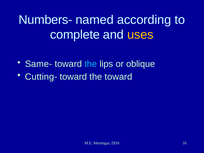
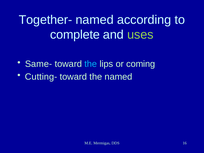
Numbers-: Numbers- -> Together-
uses colour: yellow -> light green
oblique: oblique -> coming
the toward: toward -> named
